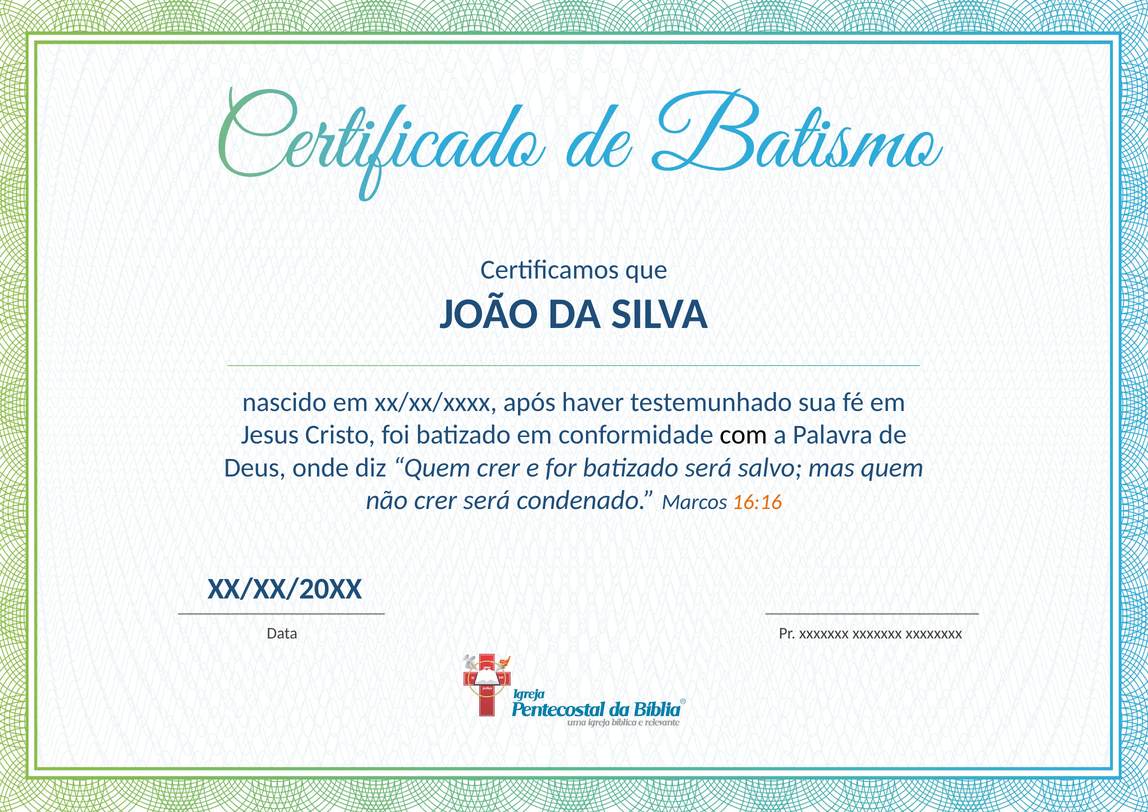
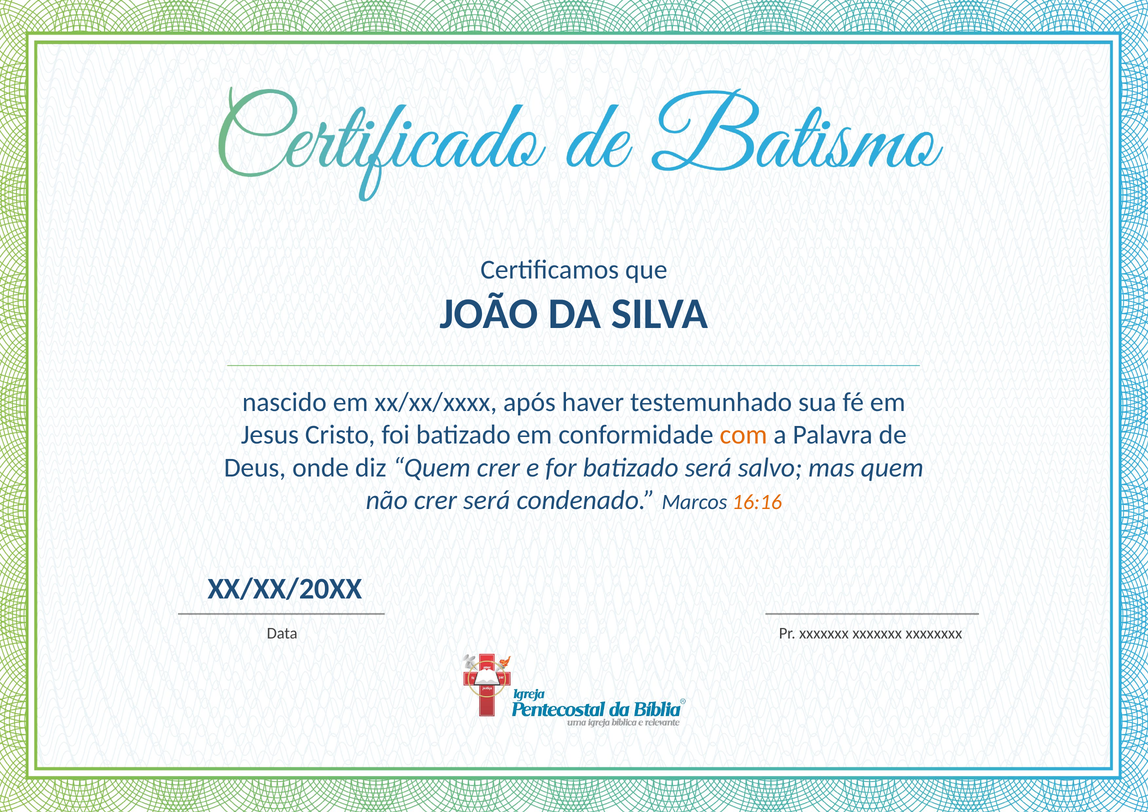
com colour: black -> orange
